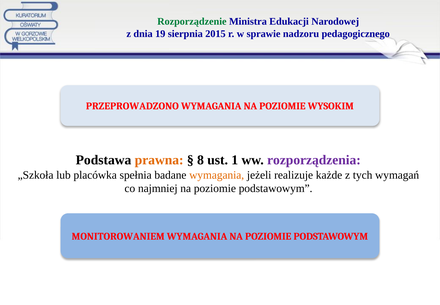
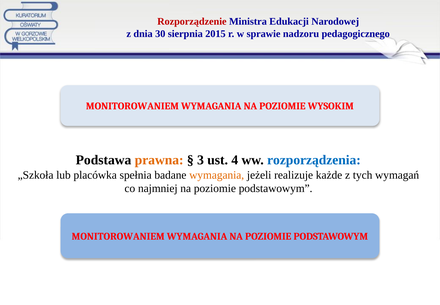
Rozporządzenie colour: green -> red
19: 19 -> 30
PRZEPROWADZONO at (132, 106): PRZEPROWADZONO -> MONITOROWANIEM
8: 8 -> 3
1: 1 -> 4
rozporządzenia colour: purple -> blue
